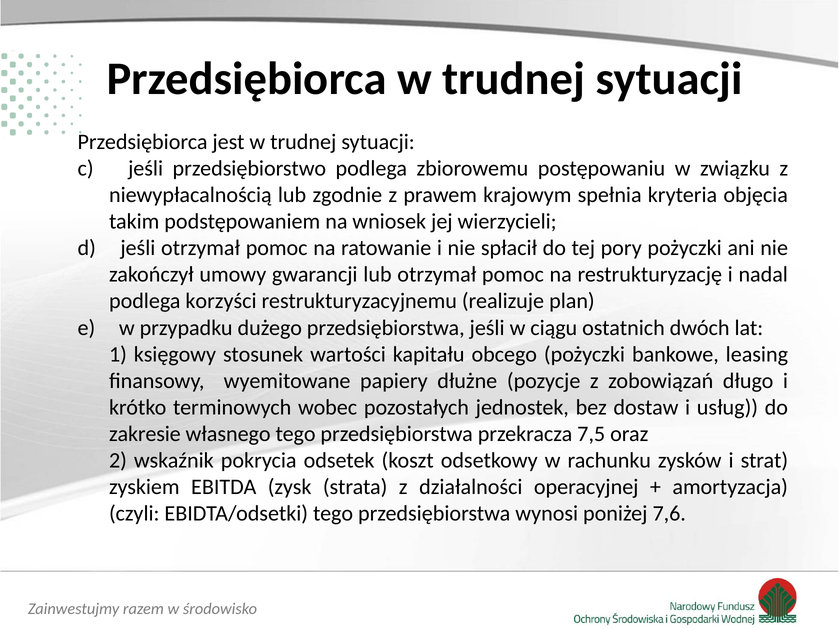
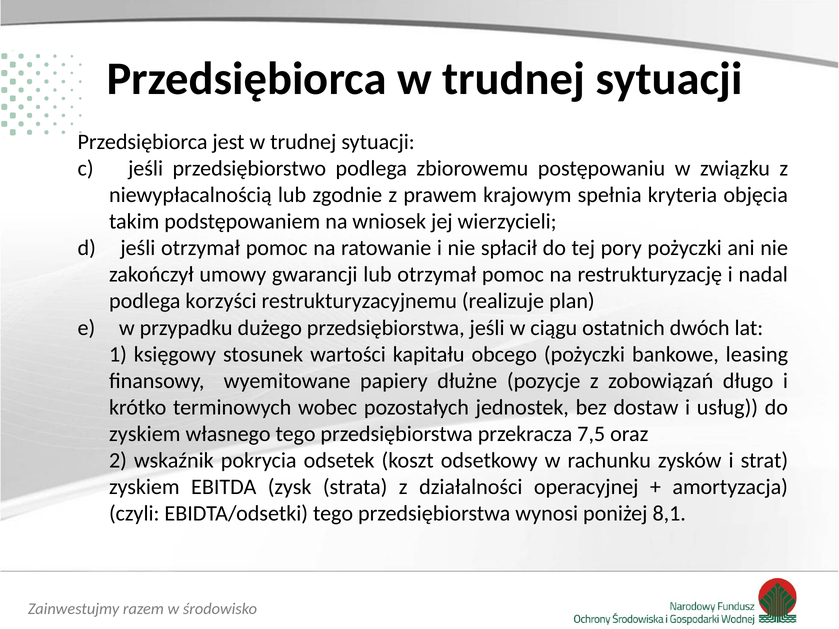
zakresie at (145, 434): zakresie -> zyskiem
7,6: 7,6 -> 8,1
